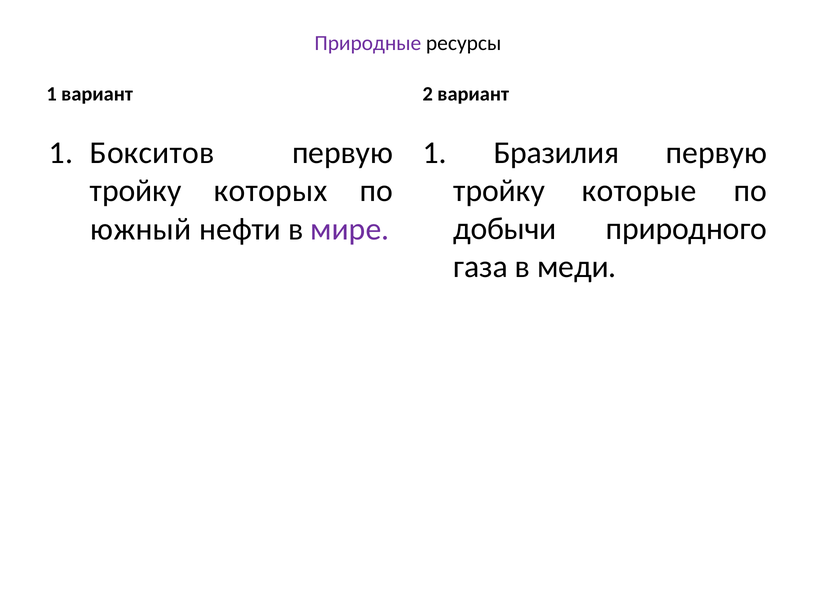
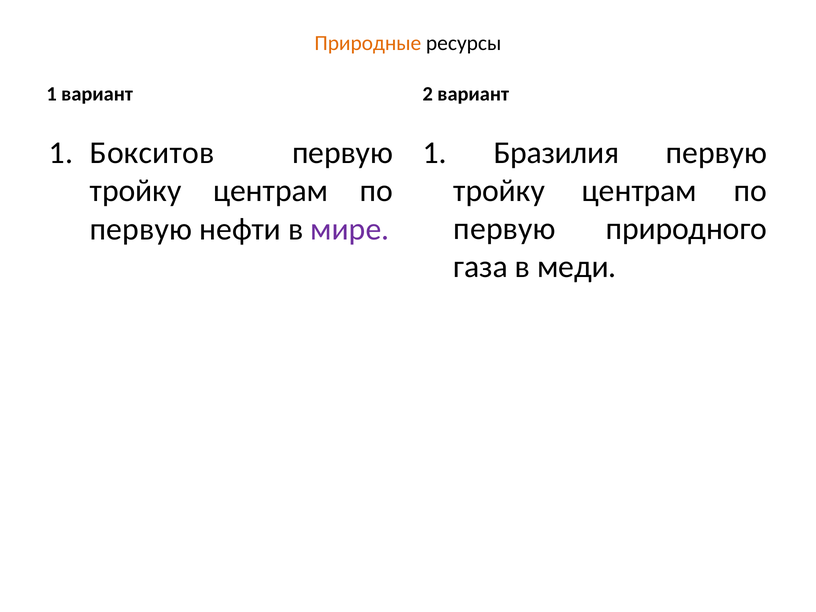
Природные colour: purple -> orange
которые at (639, 191): которые -> центрам
которых at (271, 191): которых -> центрам
добычи at (505, 229): добычи -> первую
южный at (141, 229): южный -> первую
